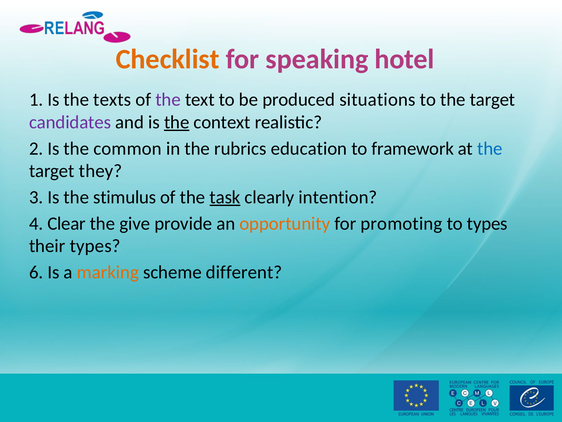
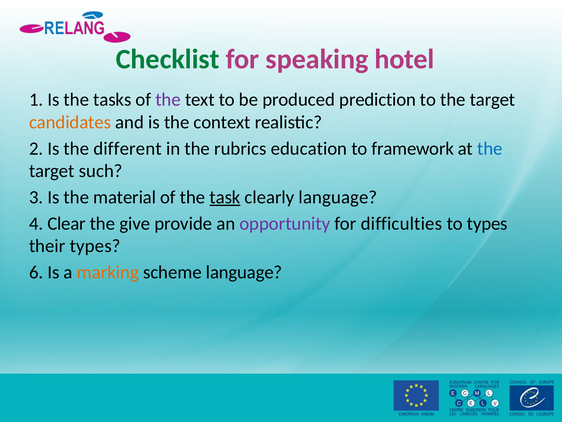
Checklist colour: orange -> green
texts: texts -> tasks
situations: situations -> prediction
candidates colour: purple -> orange
the at (177, 122) underline: present -> none
common: common -> different
they: they -> such
stimulus: stimulus -> material
clearly intention: intention -> language
opportunity colour: orange -> purple
promoting: promoting -> difficulties
scheme different: different -> language
